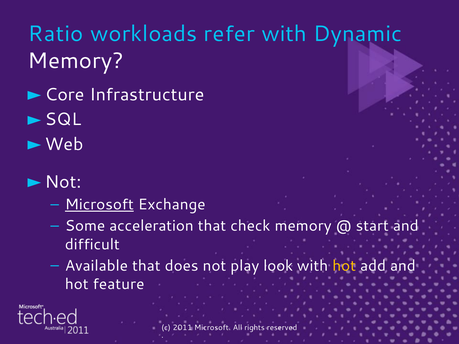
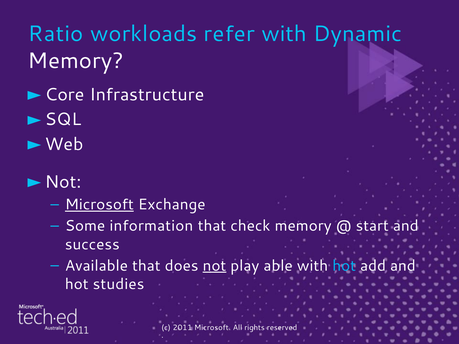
acceleration: acceleration -> information
difficult: difficult -> success
not underline: none -> present
look: look -> able
hot at (344, 266) colour: yellow -> light blue
feature: feature -> studies
